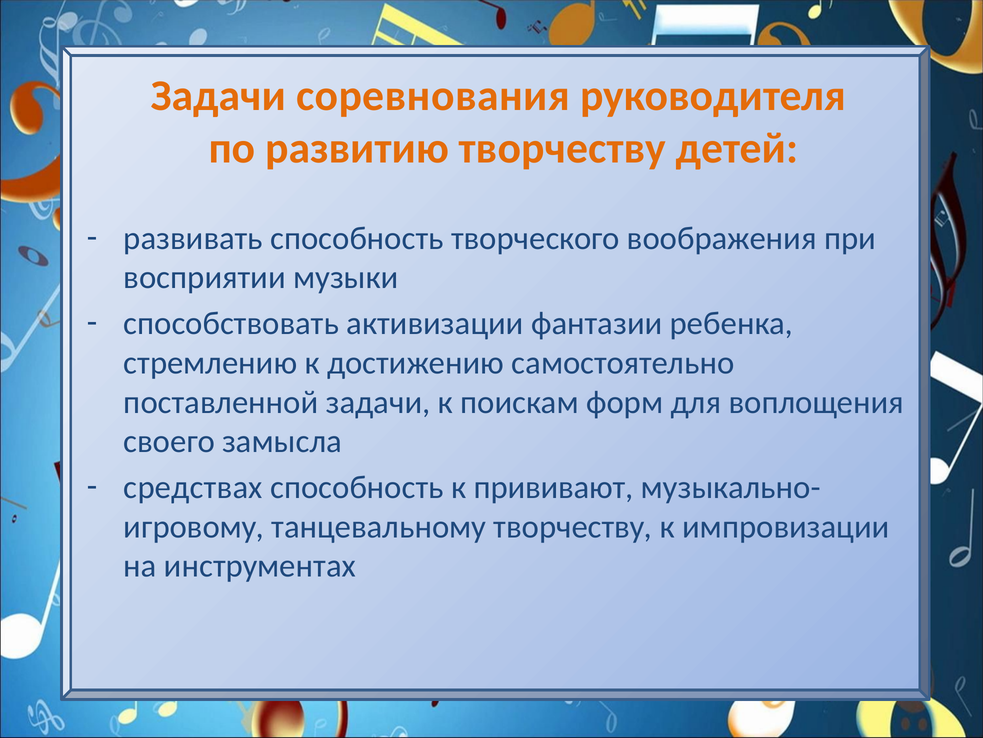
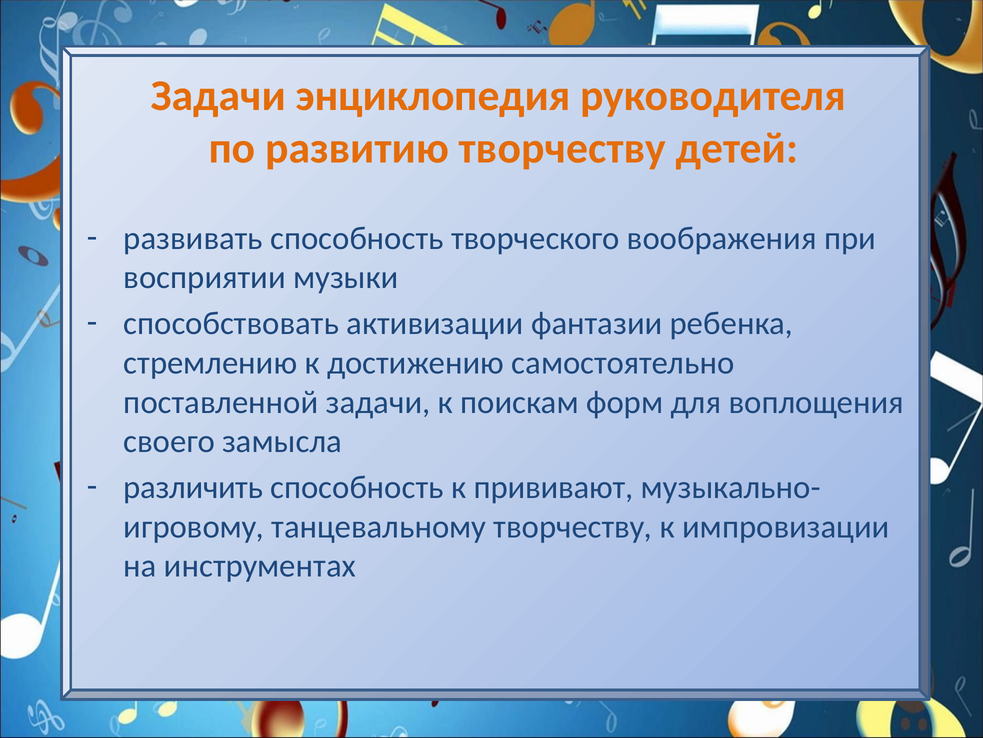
соревнования: соревнования -> энциклопедия
средствах: средствах -> различить
